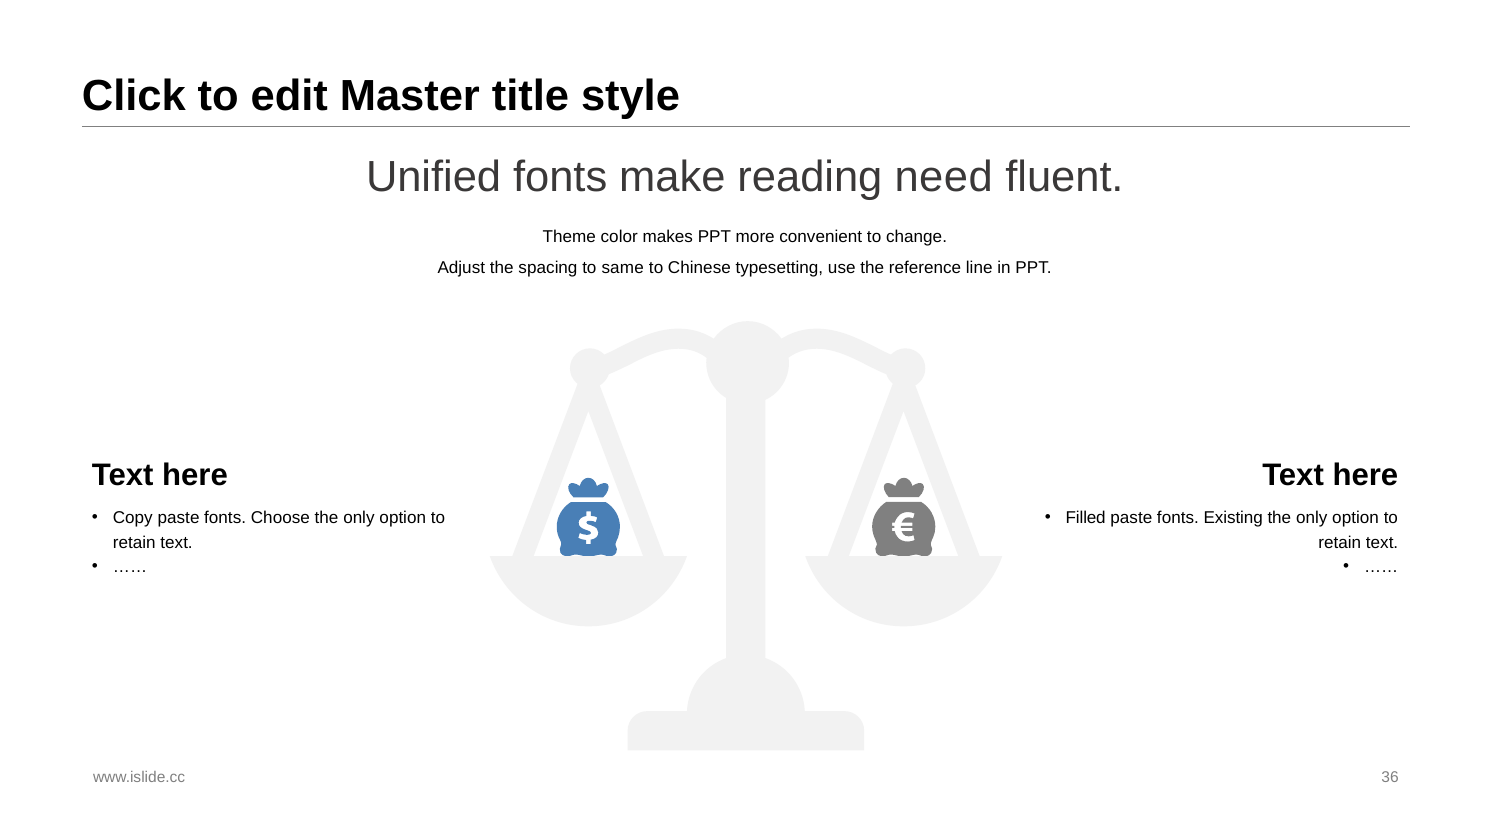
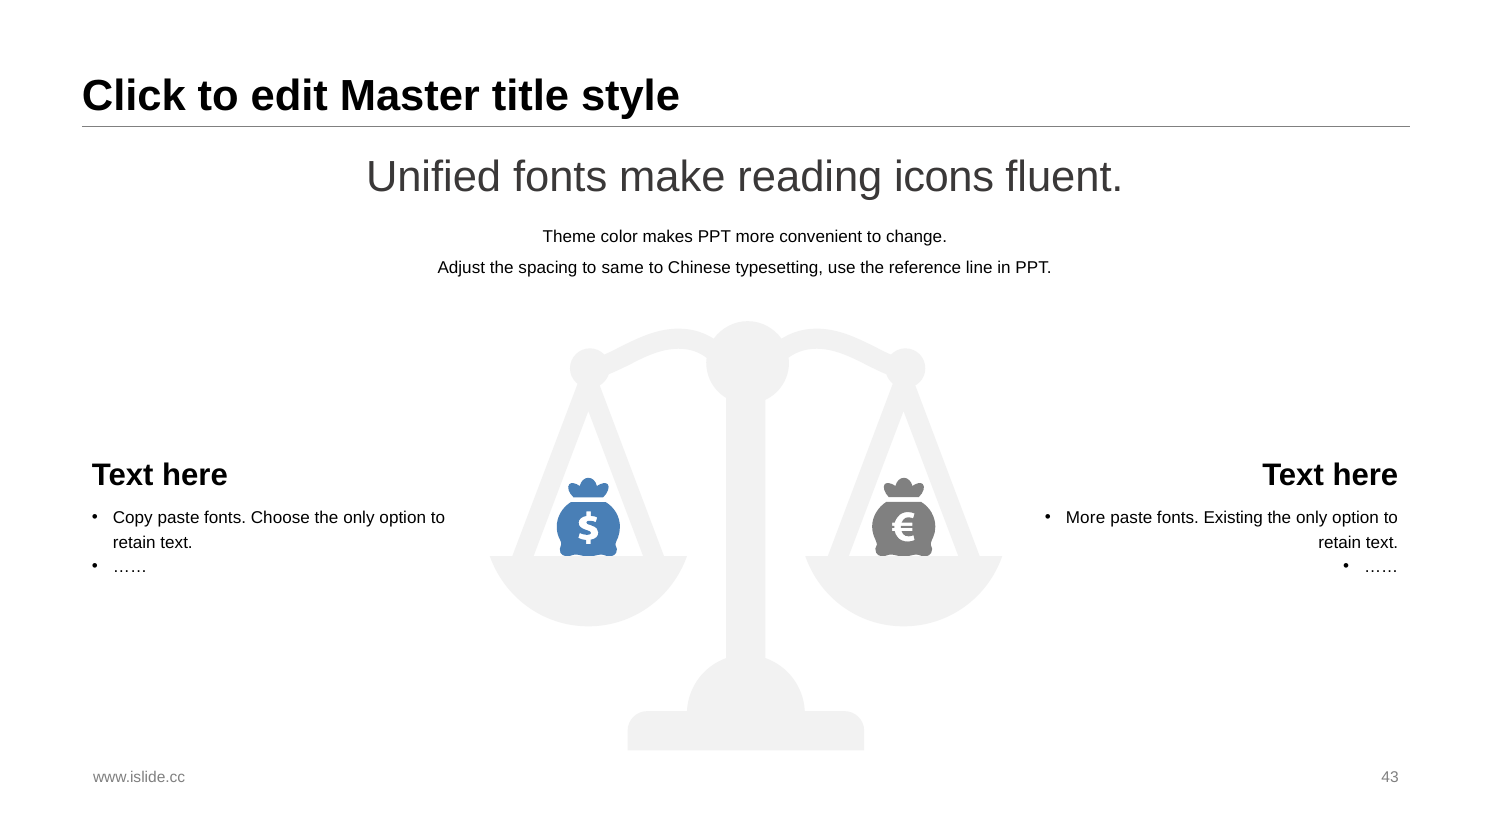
need: need -> icons
Filled at (1086, 518): Filled -> More
36: 36 -> 43
